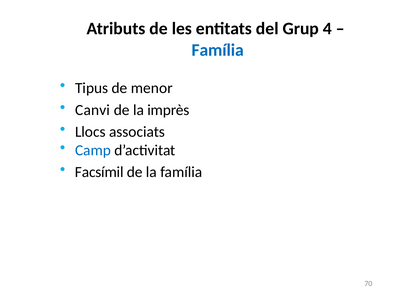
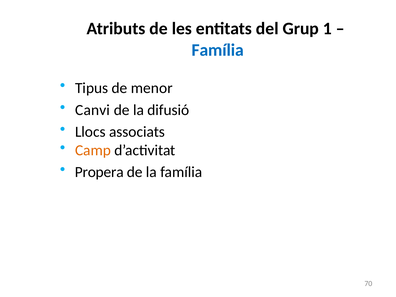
4: 4 -> 1
imprès: imprès -> difusió
Camp colour: blue -> orange
Facsímil: Facsímil -> Propera
